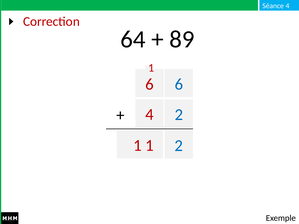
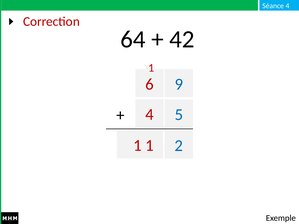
89: 89 -> 42
6 6: 6 -> 9
4 2: 2 -> 5
